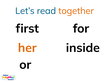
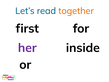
her colour: orange -> purple
